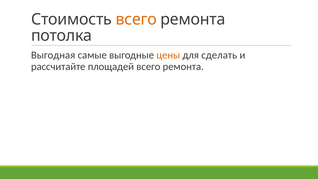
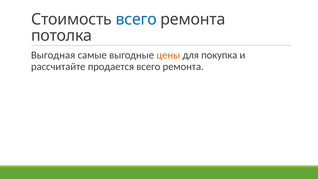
всего at (136, 19) colour: orange -> blue
сделать: сделать -> покупка
площадей: площадей -> продается
